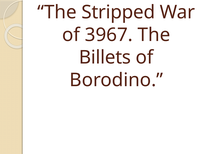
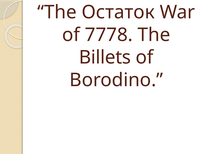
Stripped: Stripped -> Остаток
3967: 3967 -> 7778
